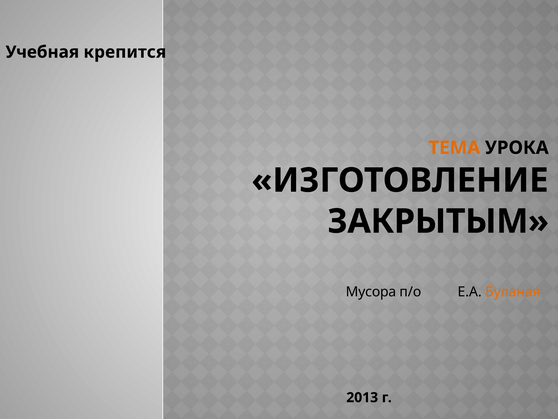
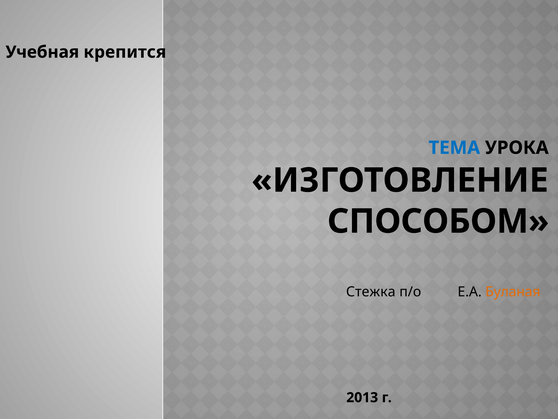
ТЕМА colour: orange -> blue
ЗАКРЫТЫМ: ЗАКРЫТЫМ -> СПОСОБОМ
Мусора: Мусора -> Стежка
